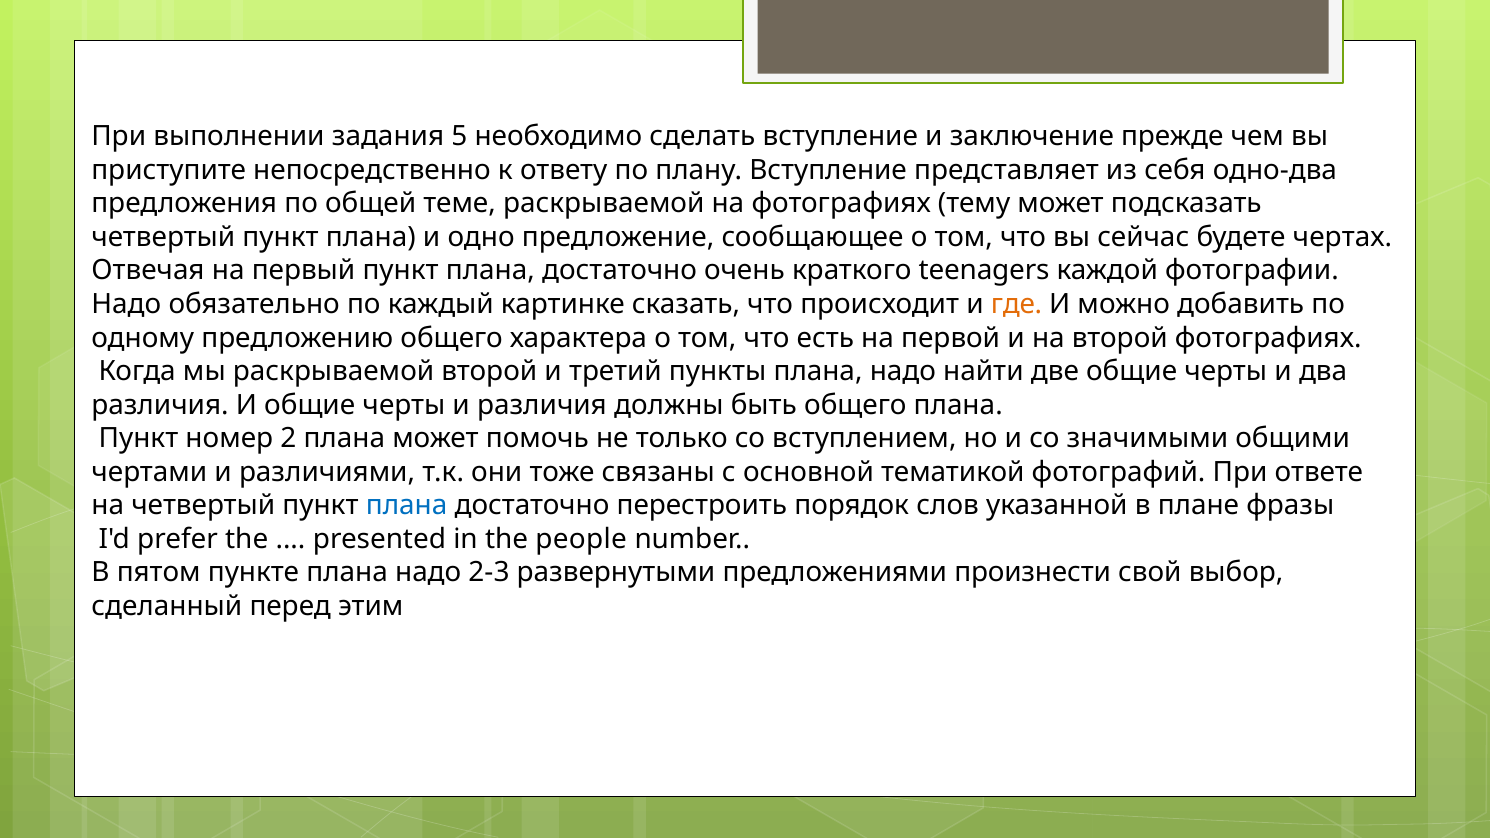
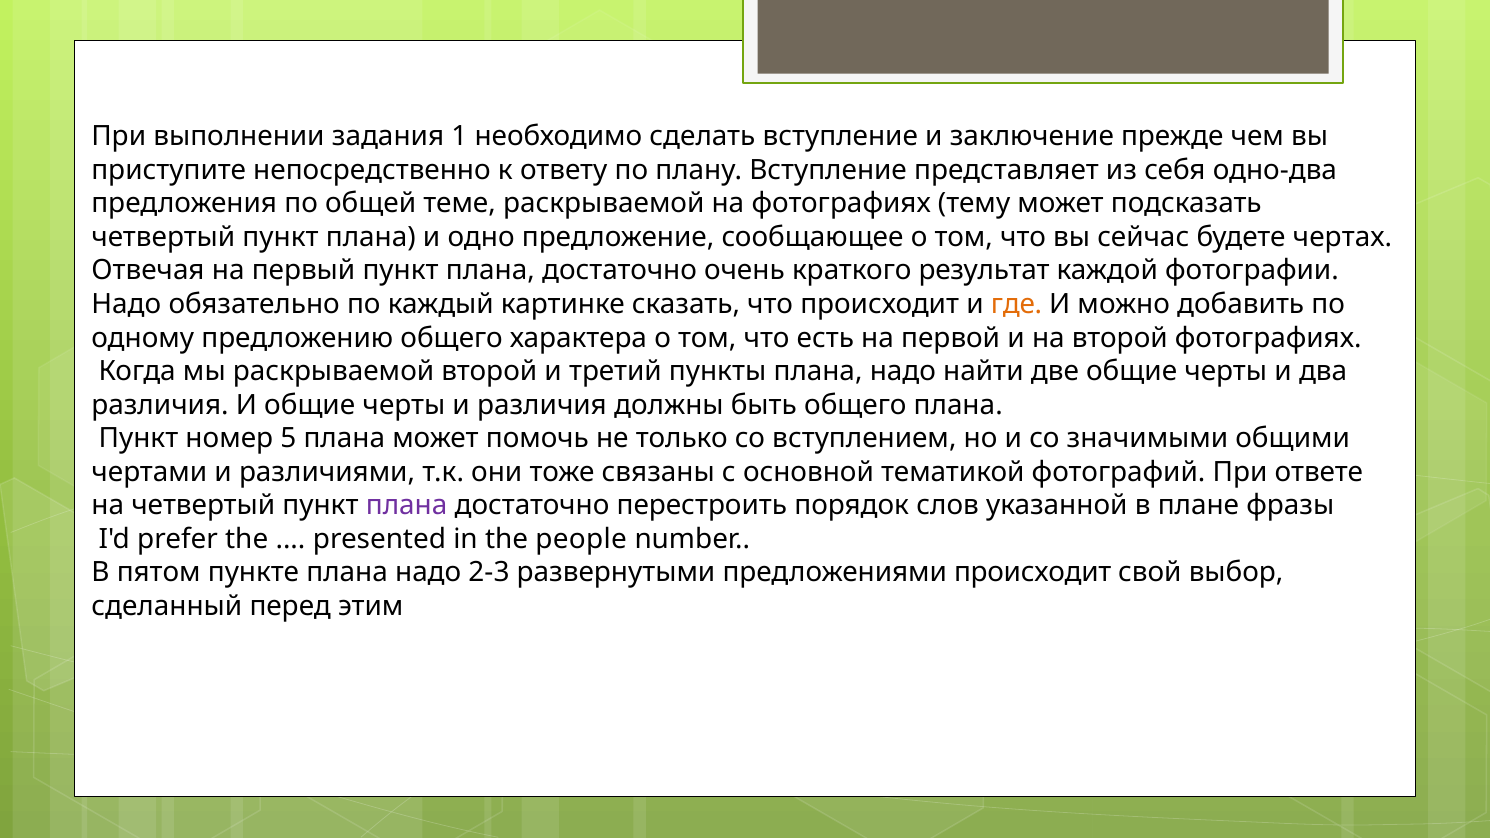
5: 5 -> 1
teenagers: teenagers -> результат
2: 2 -> 5
плана at (407, 505) colour: blue -> purple
предложениями произнести: произнести -> происходит
